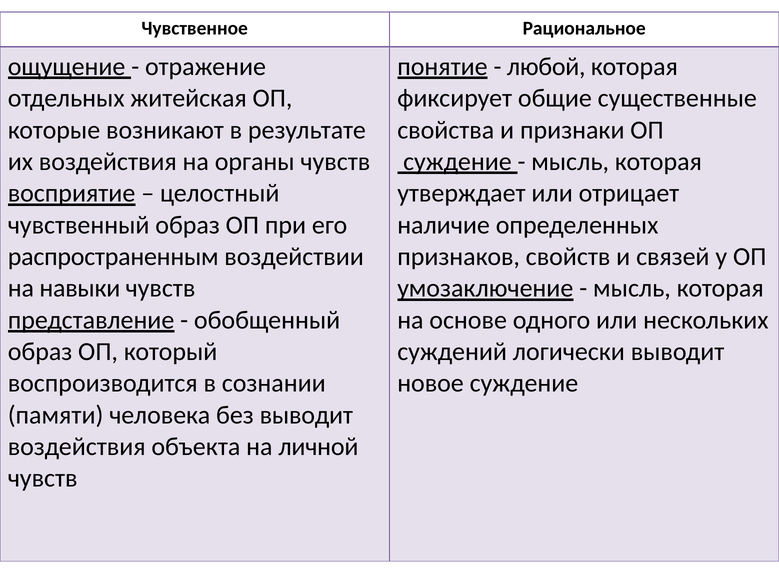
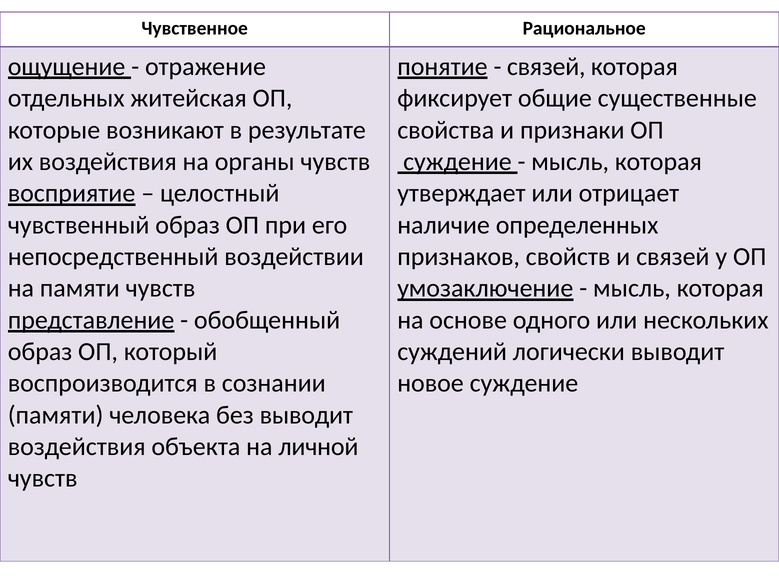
любой at (546, 67): любой -> связей
распространенным: распространенным -> непосредственный
на навыки: навыки -> памяти
